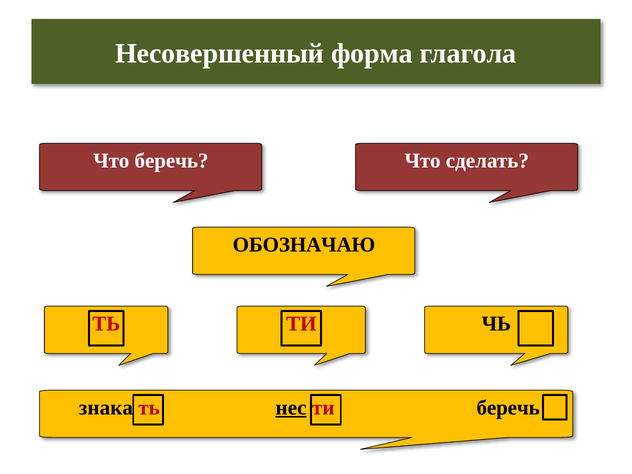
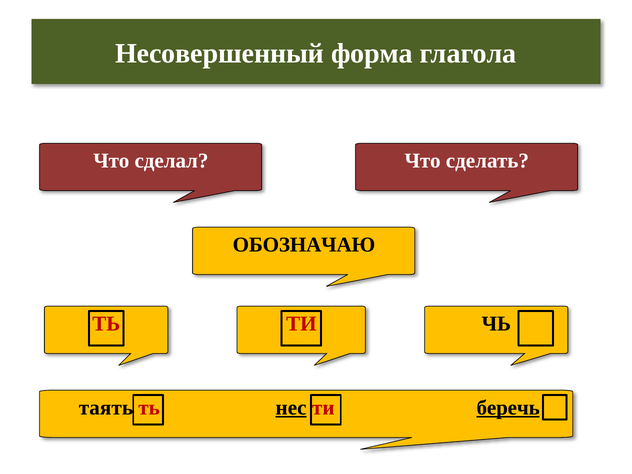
Что беречь: беречь -> сделал
знака: знака -> таять
беречь at (508, 408) underline: none -> present
